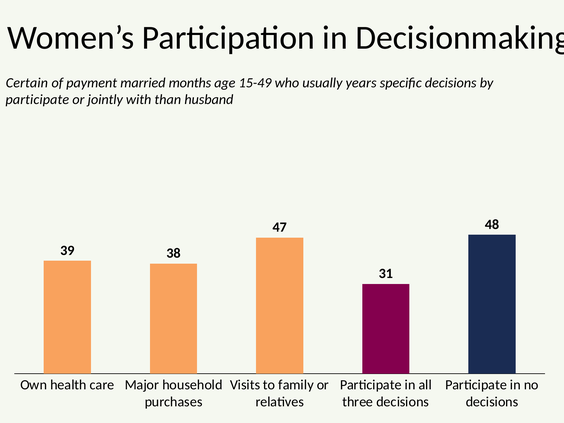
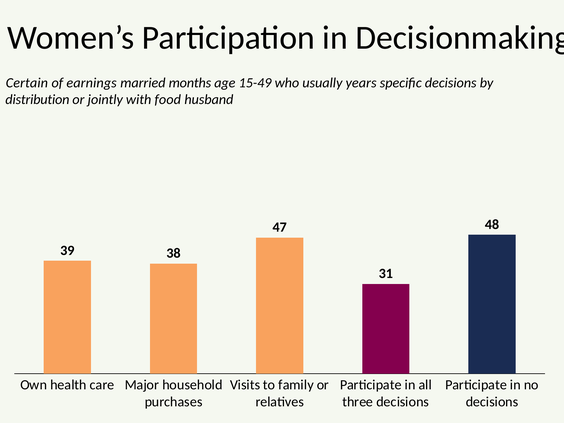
payment: payment -> earnings
participate at (37, 100): participate -> distribution
than: than -> food
